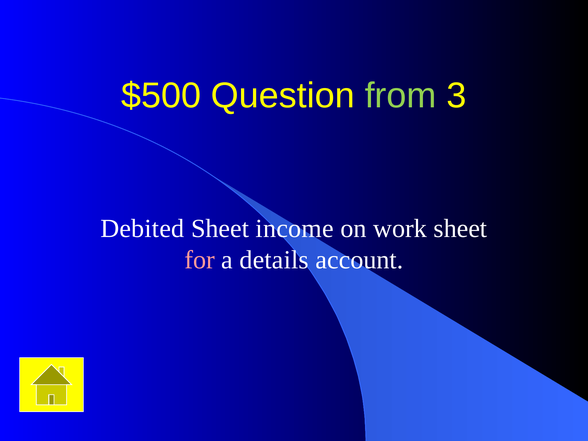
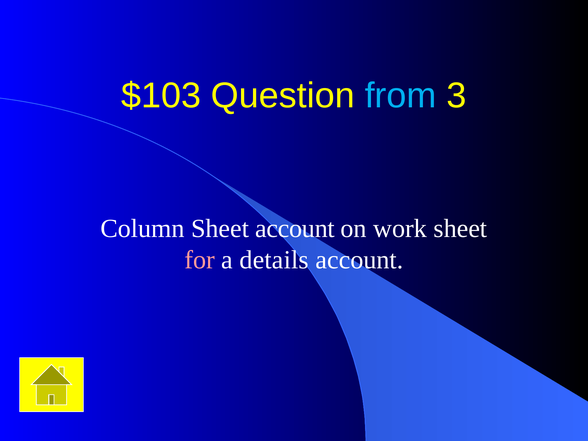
$500: $500 -> $103
from colour: light green -> light blue
Debited: Debited -> Column
Sheet income: income -> account
